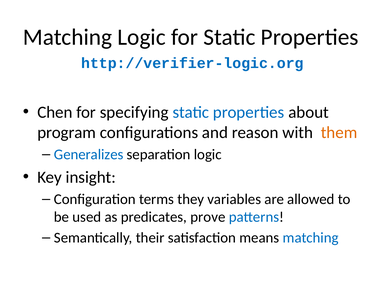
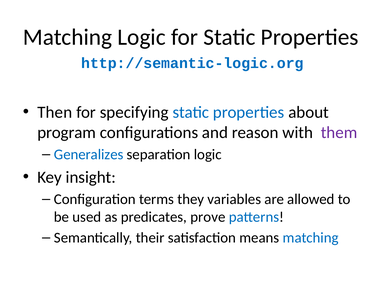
http://verifier-logic.org: http://verifier-logic.org -> http://semantic-logic.org
Chen: Chen -> Then
them colour: orange -> purple
